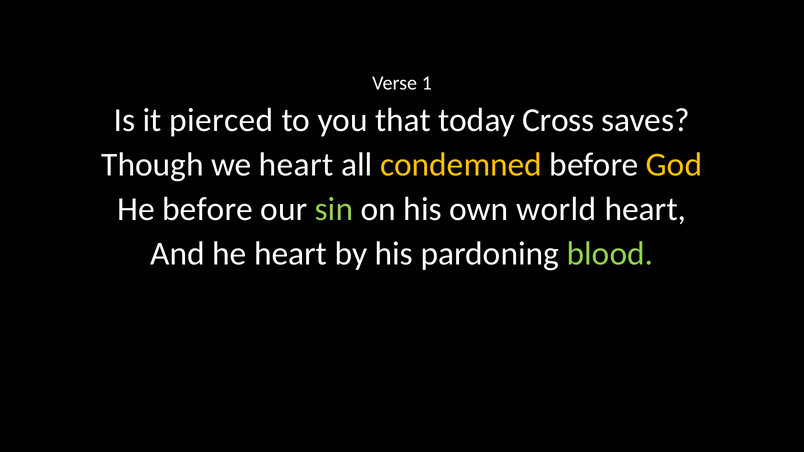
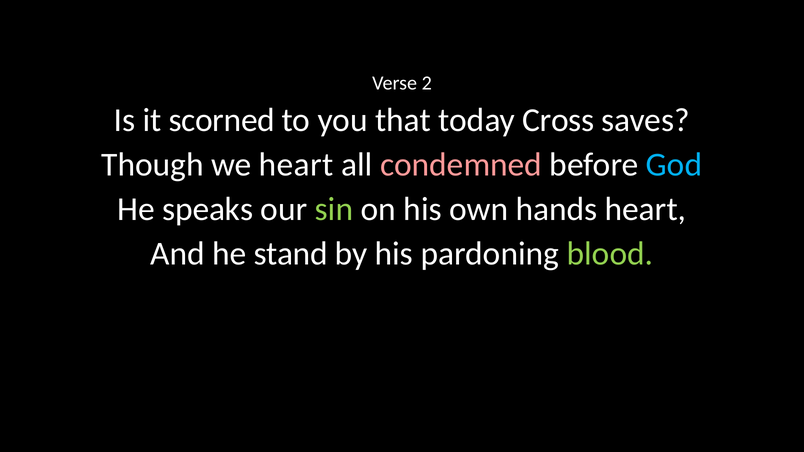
1: 1 -> 2
pierced: pierced -> scorned
condemned colour: yellow -> pink
God colour: yellow -> light blue
He before: before -> speaks
world: world -> hands
he heart: heart -> stand
